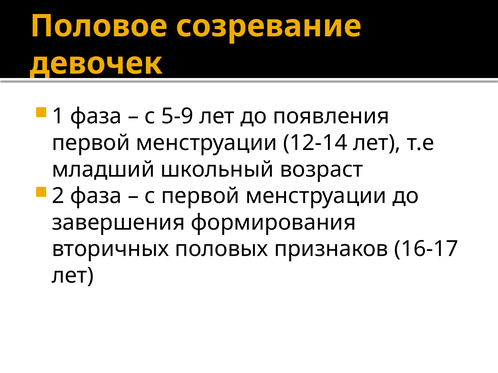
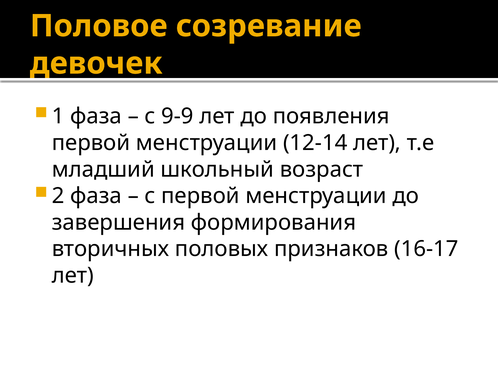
5-9: 5-9 -> 9-9
